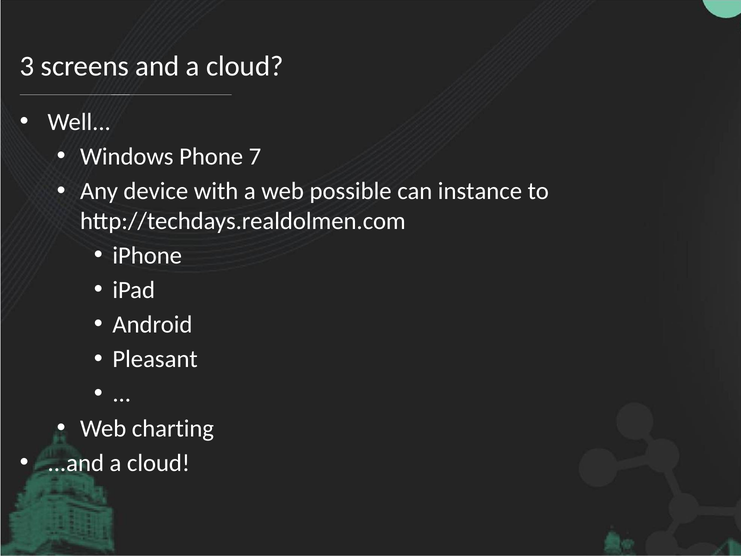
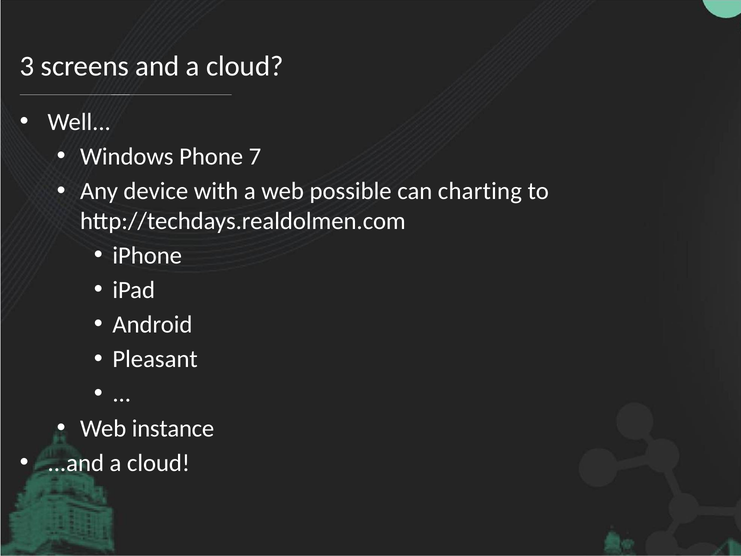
instance: instance -> charting
charting: charting -> instance
